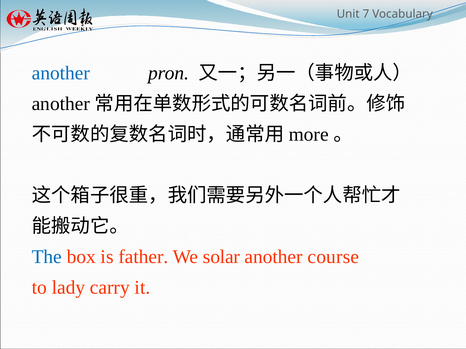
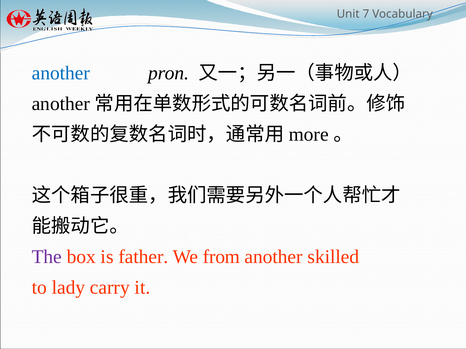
The colour: blue -> purple
solar: solar -> from
course: course -> skilled
